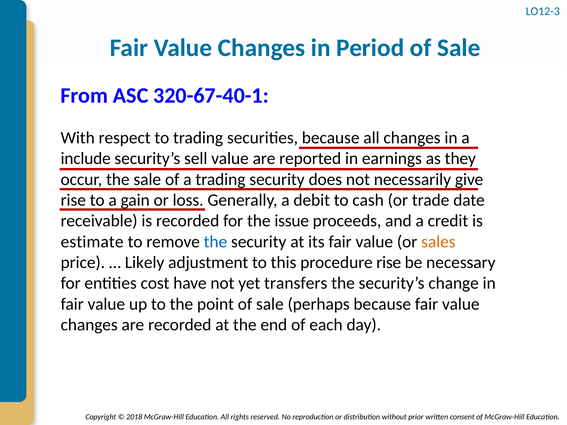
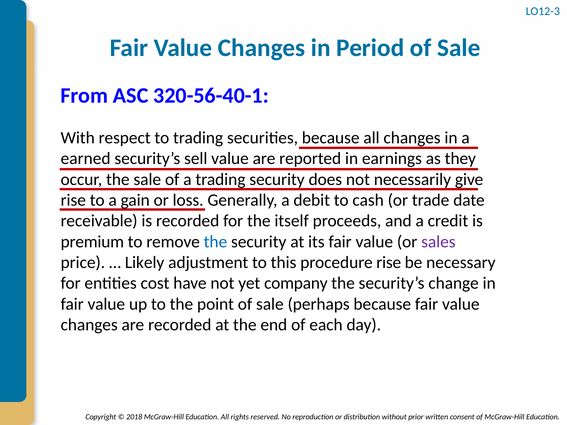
320-67-40-1: 320-67-40-1 -> 320-56-40-1
include: include -> earned
issue: issue -> itself
estimate: estimate -> premium
sales colour: orange -> purple
transfers: transfers -> company
